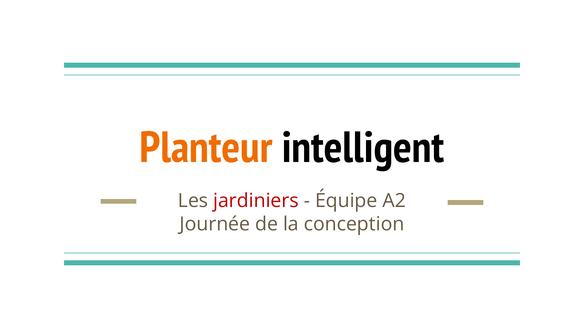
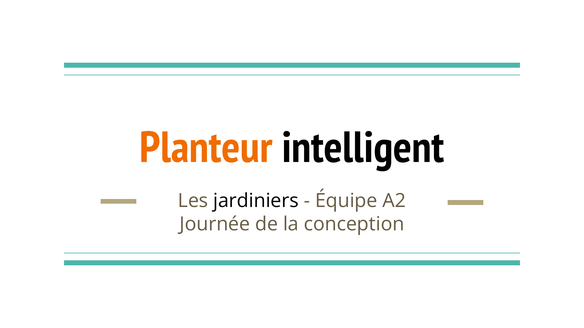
jardiniers colour: red -> black
